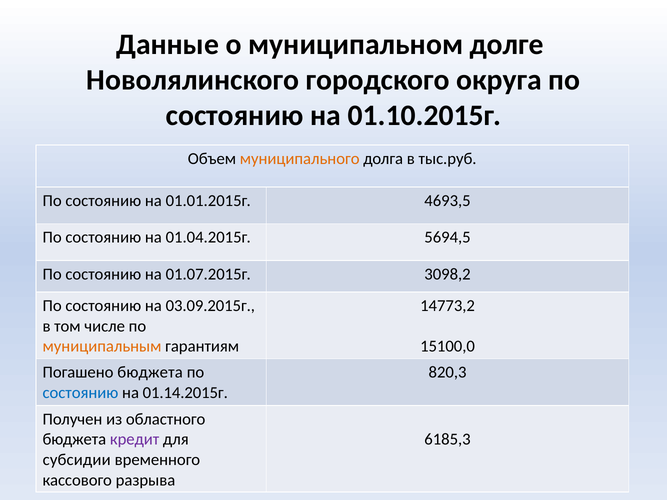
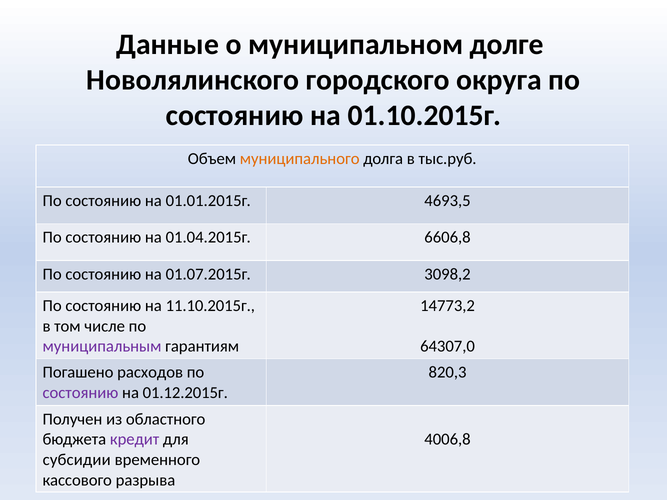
5694,5: 5694,5 -> 6606,8
03.09.2015г: 03.09.2015г -> 11.10.2015г
муниципальным colour: orange -> purple
15100,0: 15100,0 -> 64307,0
Погашено бюджета: бюджета -> расходов
состоянию at (80, 393) colour: blue -> purple
01.14.2015г: 01.14.2015г -> 01.12.2015г
6185,3: 6185,3 -> 4006,8
